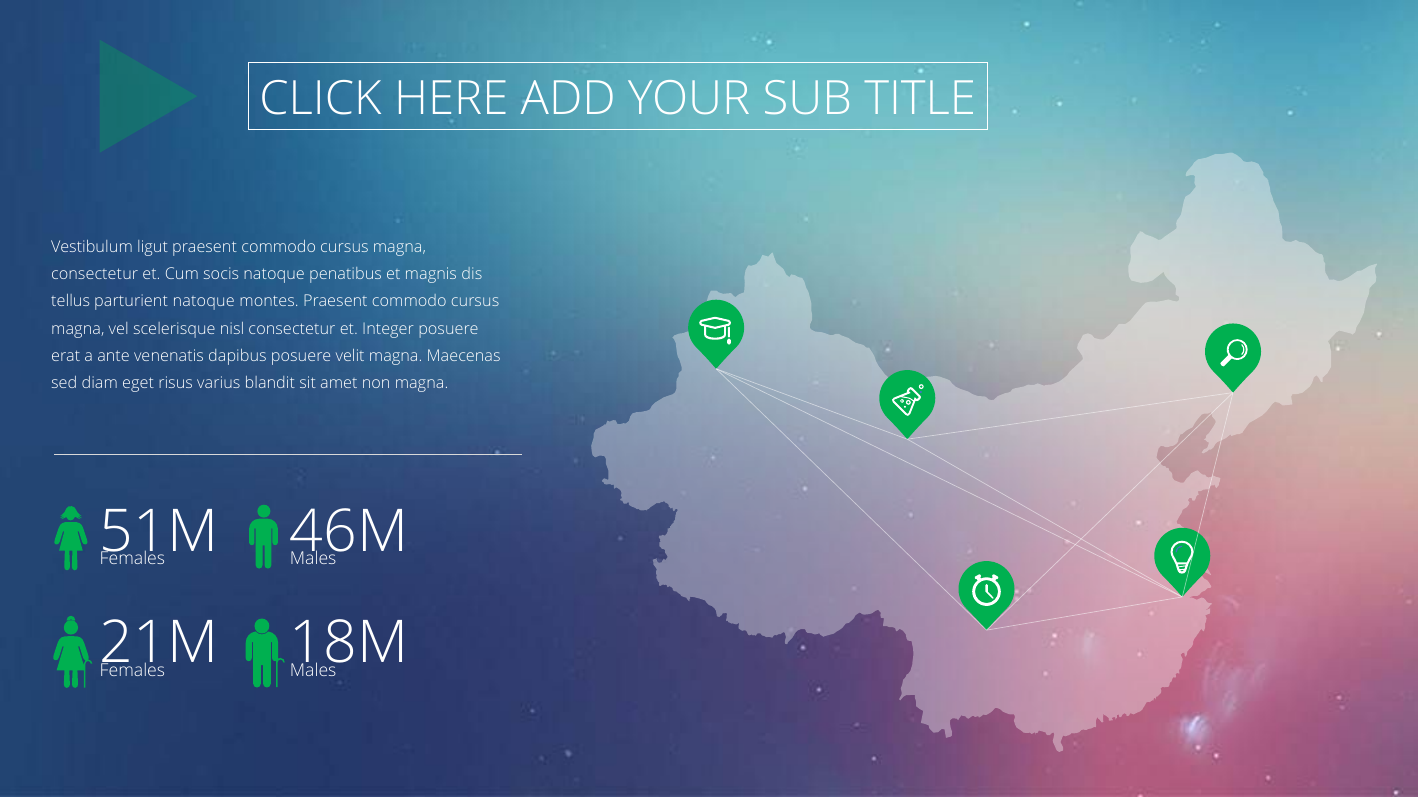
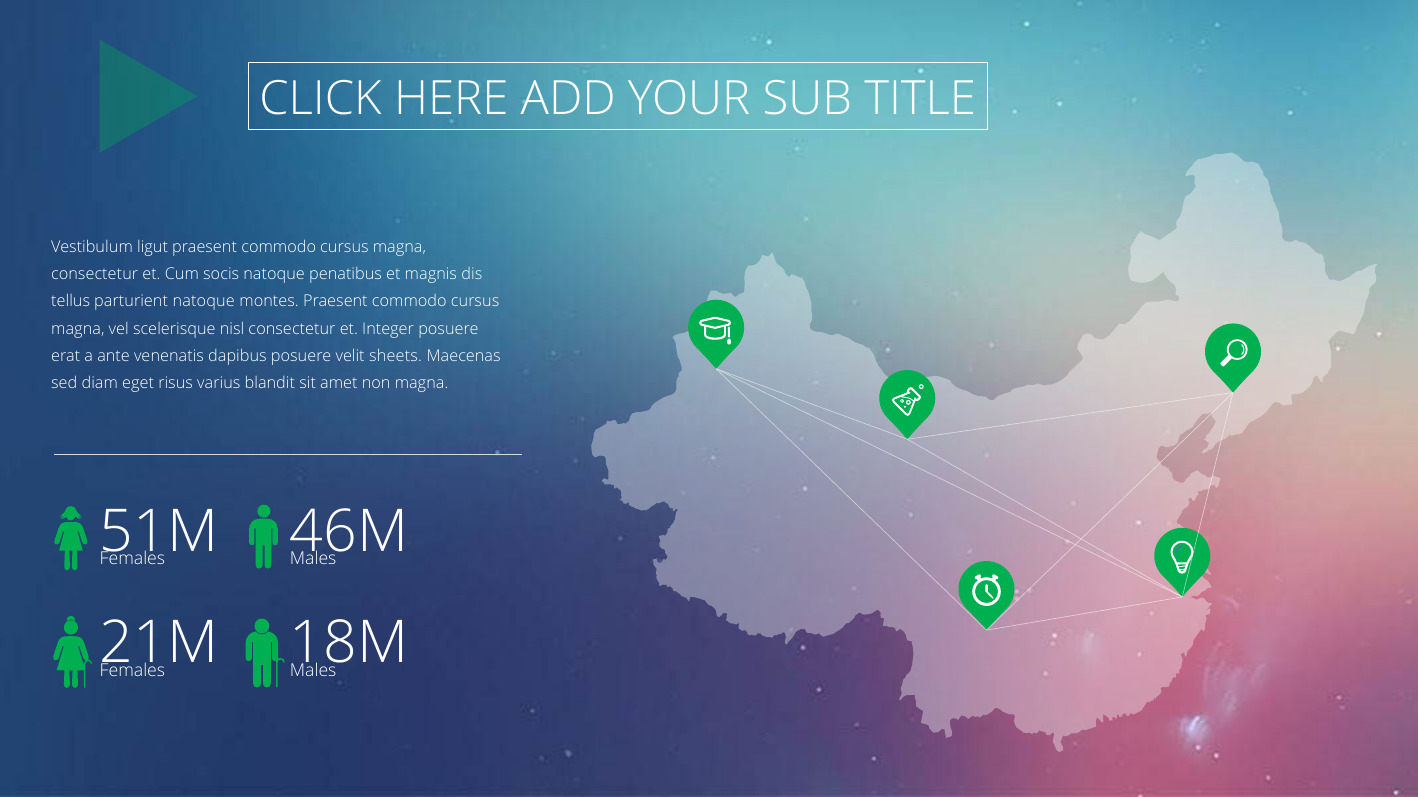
velit magna: magna -> sheets
